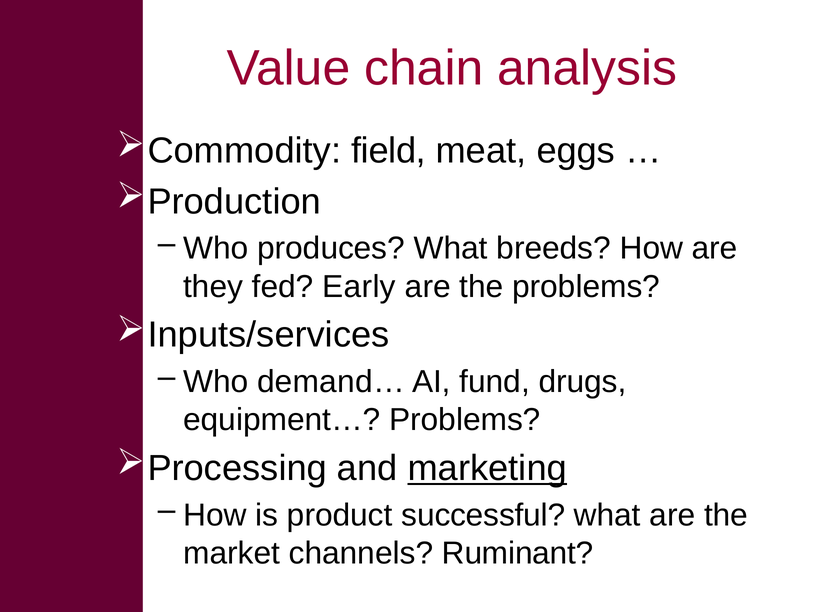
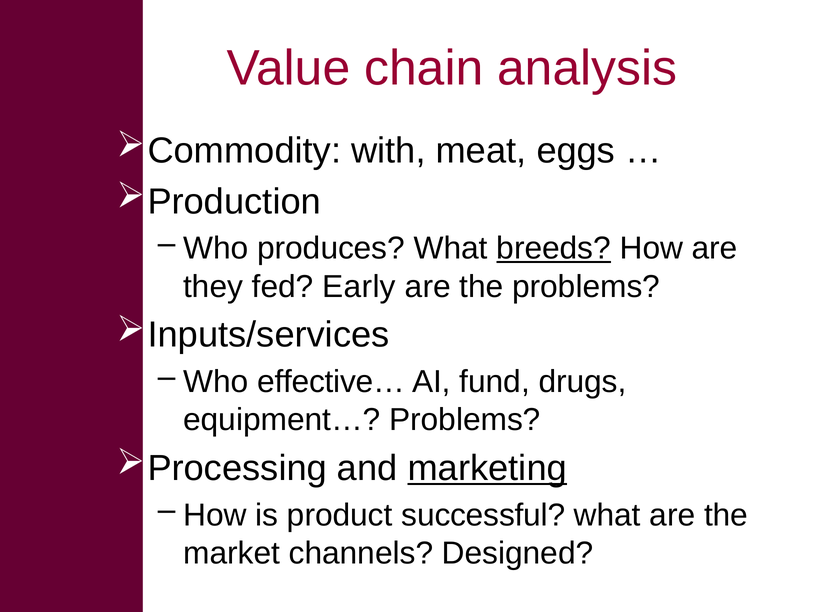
field: field -> with
breeds underline: none -> present
demand…: demand… -> effective…
Ruminant: Ruminant -> Designed
